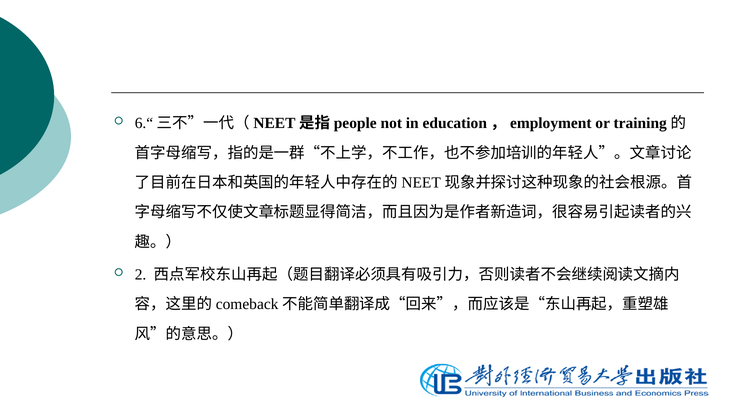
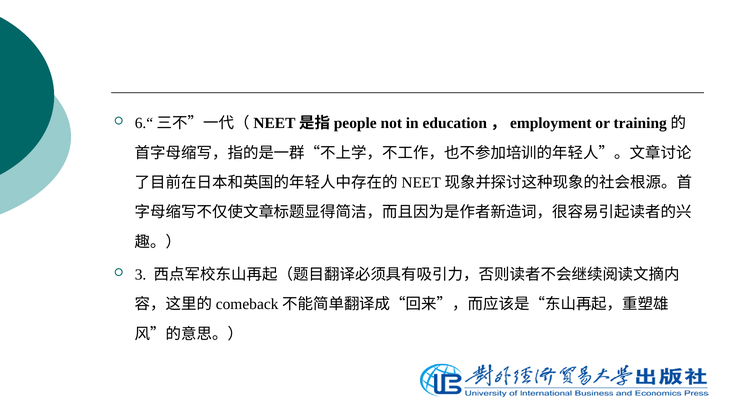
2: 2 -> 3
